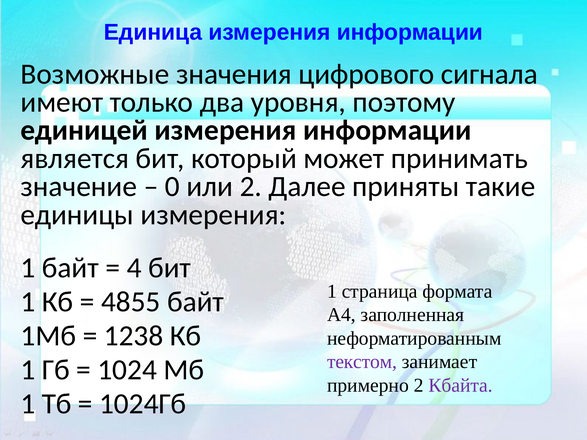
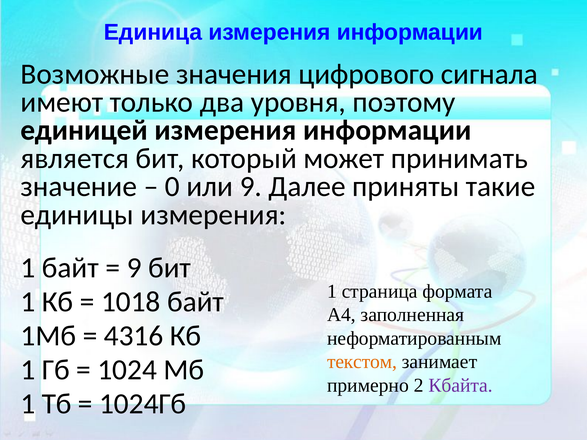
или 2: 2 -> 9
4 at (134, 268): 4 -> 9
4855: 4855 -> 1018
1238: 1238 -> 4316
текстом colour: purple -> orange
